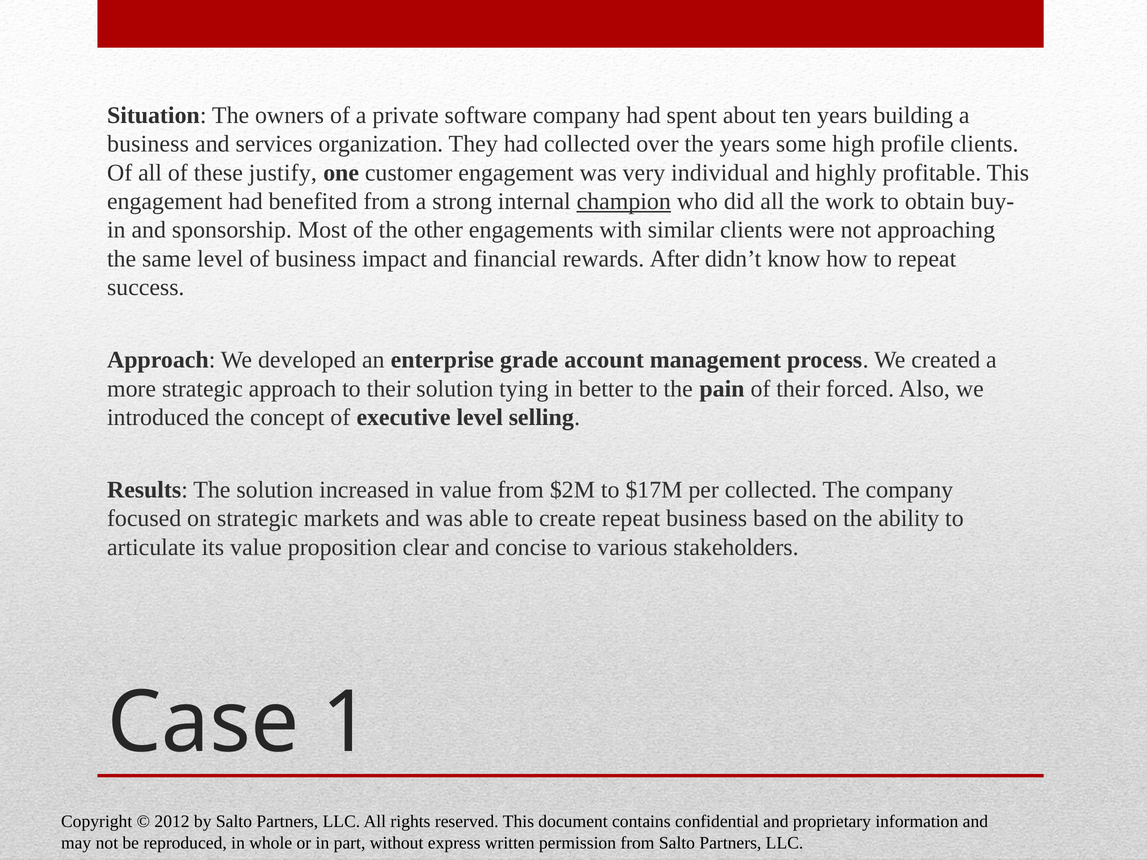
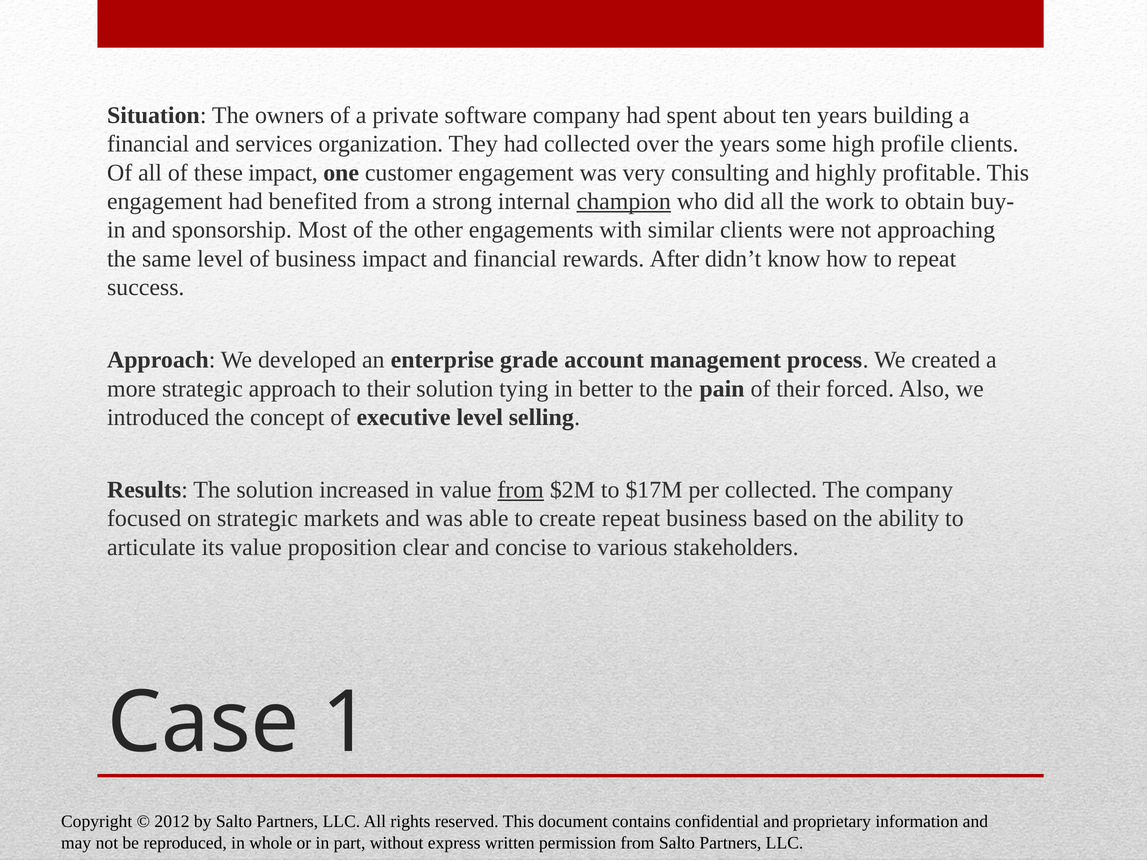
business at (148, 144): business -> financial
these justify: justify -> impact
individual: individual -> consulting
from at (521, 490) underline: none -> present
